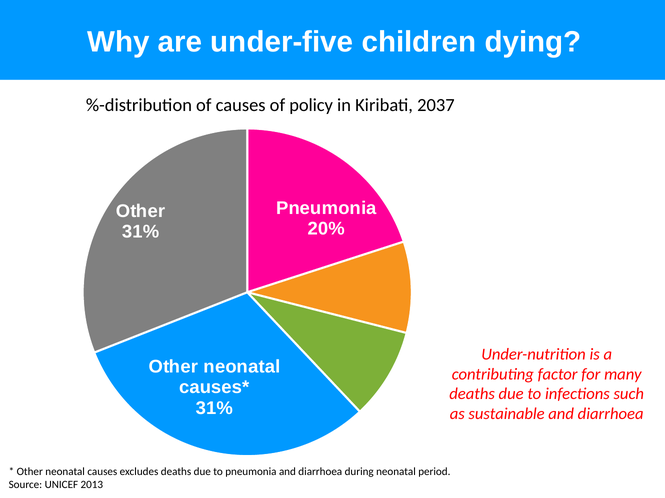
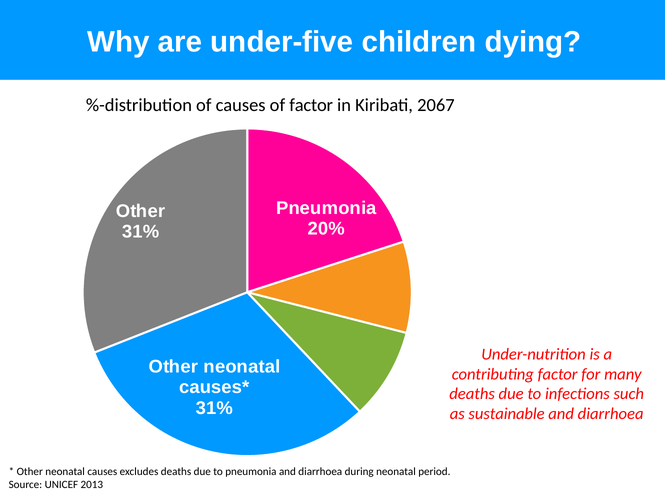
of policy: policy -> factor
2037: 2037 -> 2067
